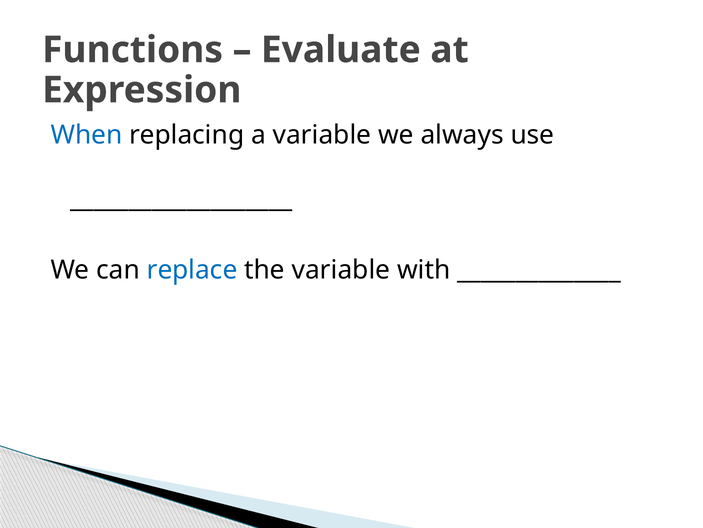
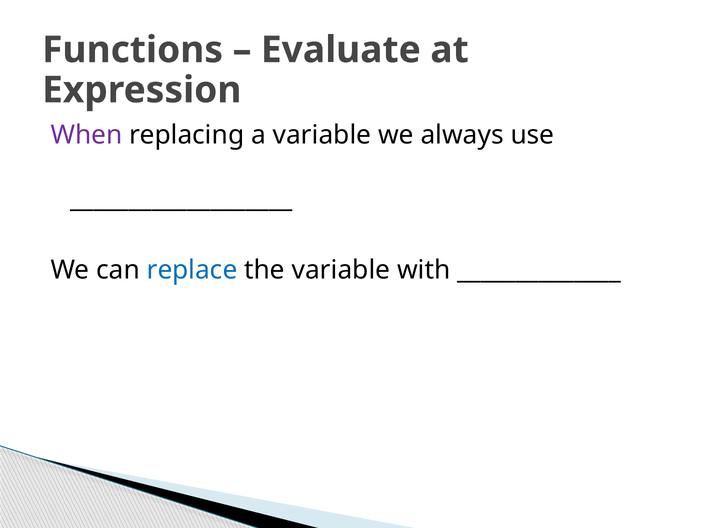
When colour: blue -> purple
